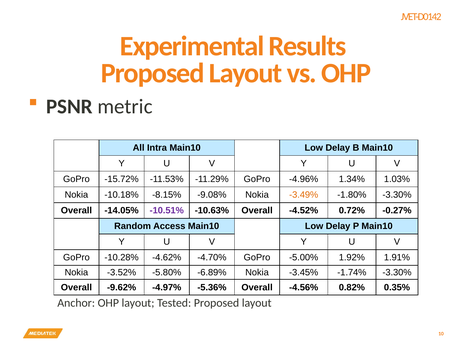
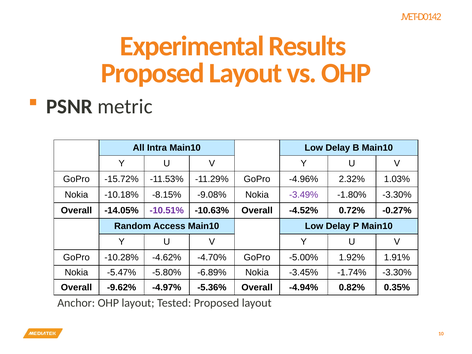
1.34%: 1.34% -> 2.32%
-3.49% colour: orange -> purple
-3.52%: -3.52% -> -5.47%
-4.56%: -4.56% -> -4.94%
